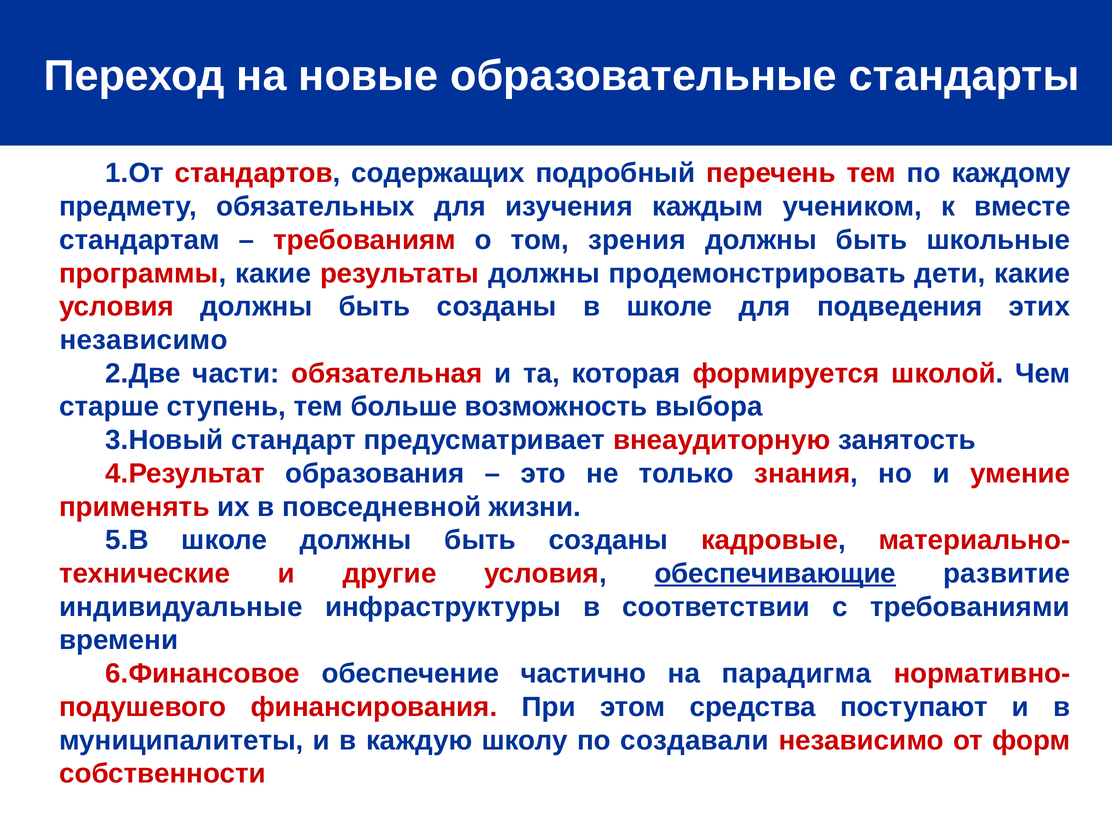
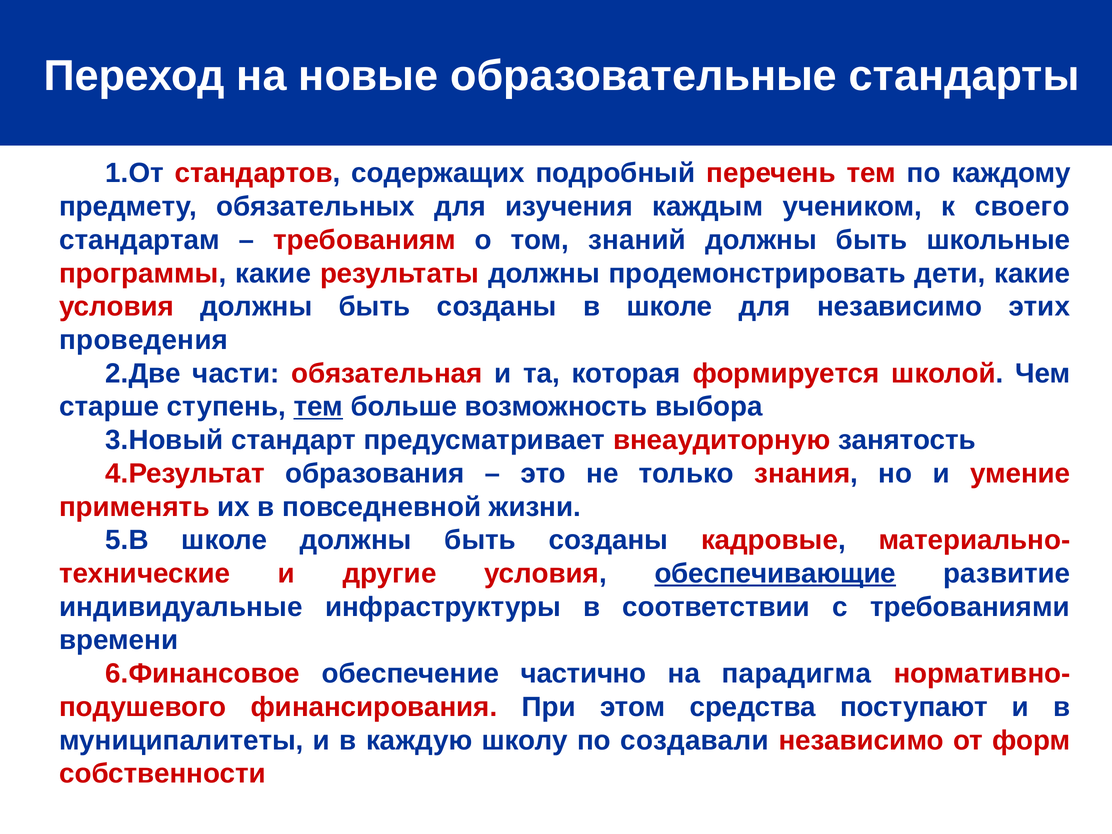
вместе: вместе -> своего
зрения: зрения -> знаний
для подведения: подведения -> независимо
независимо at (144, 340): независимо -> проведения
тем at (318, 407) underline: none -> present
